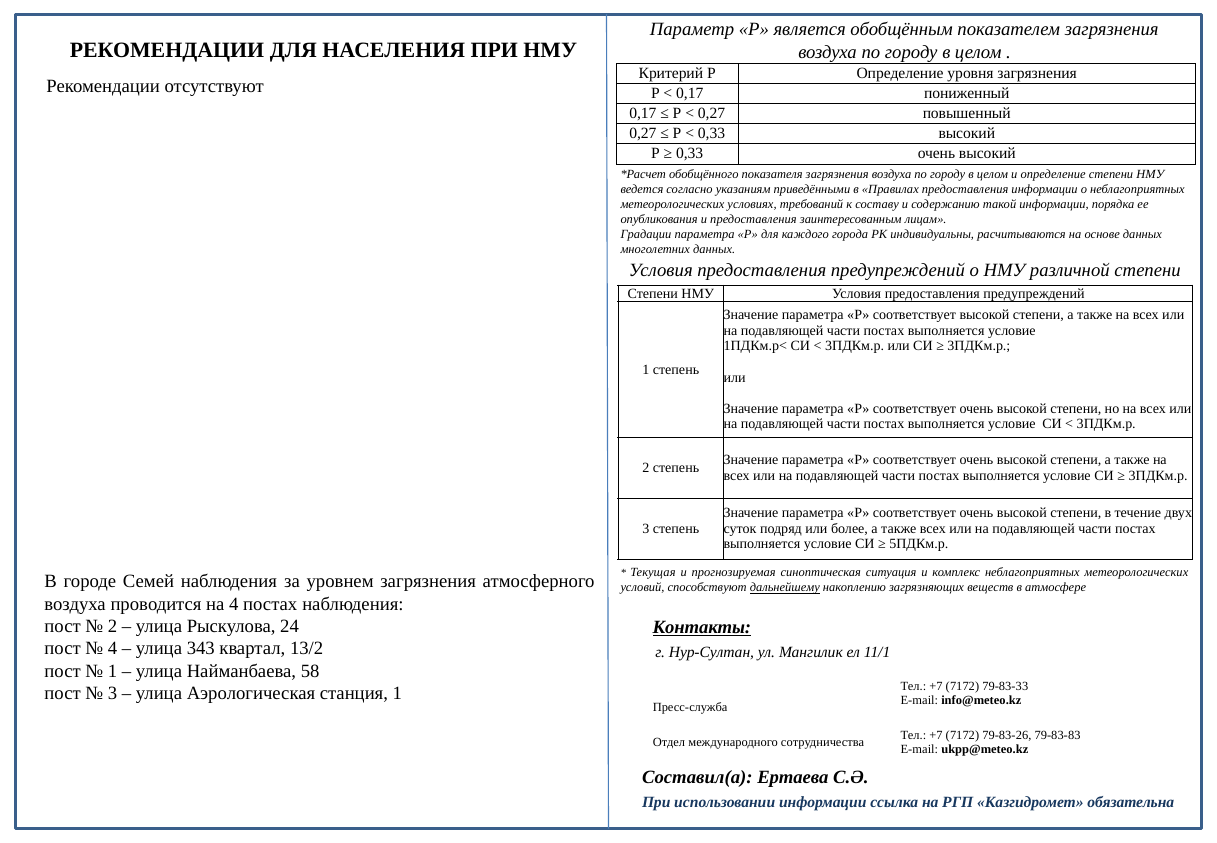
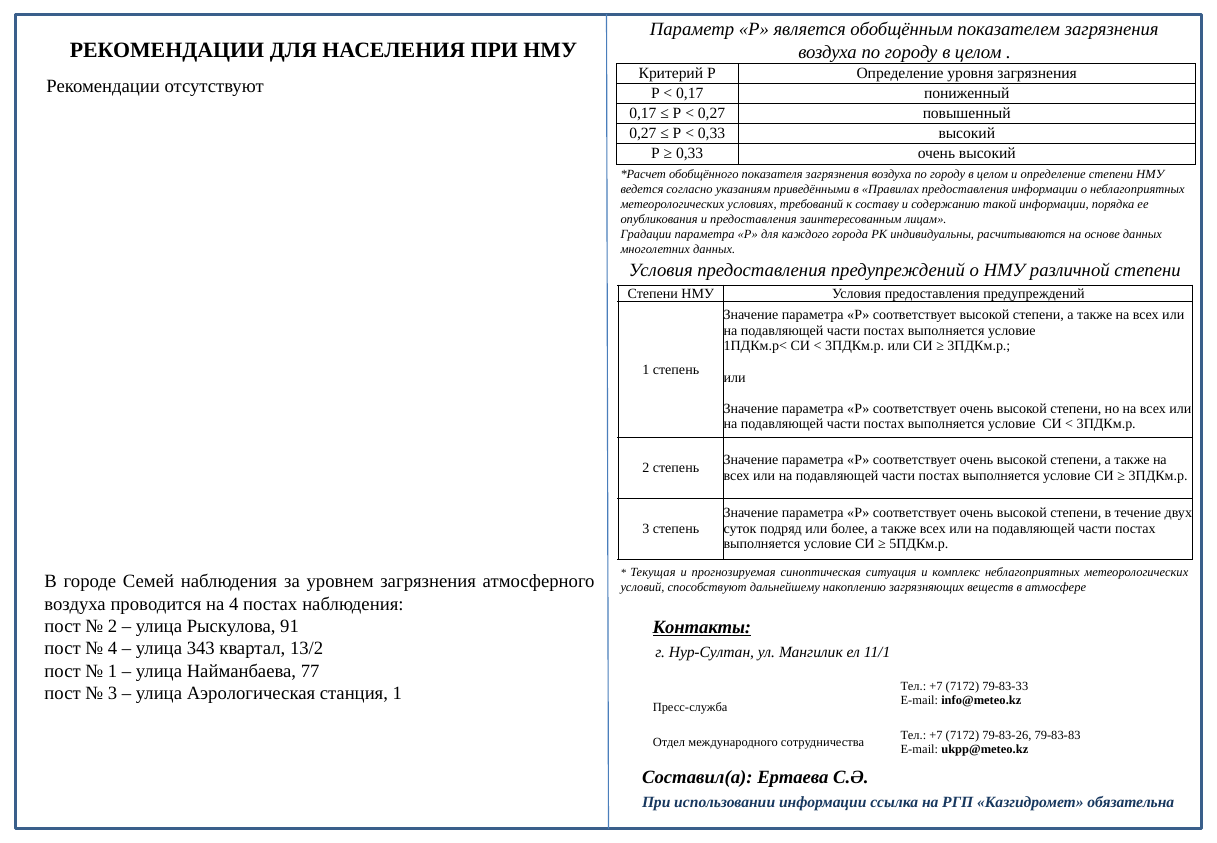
дальнейшему underline: present -> none
24: 24 -> 91
58: 58 -> 77
